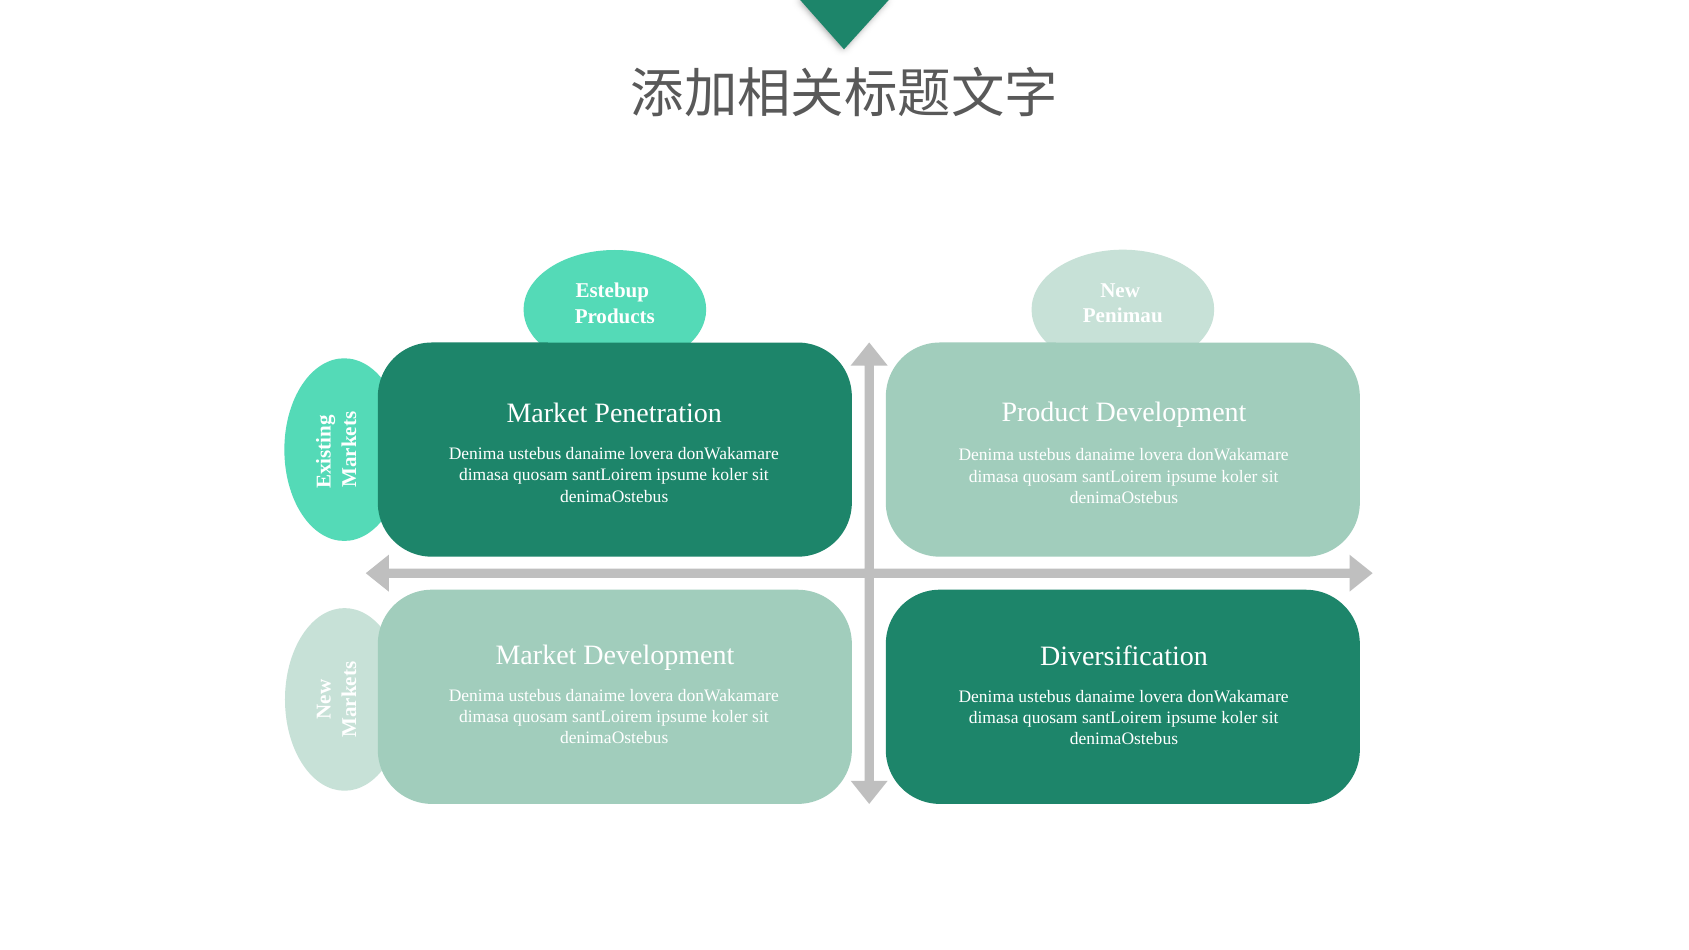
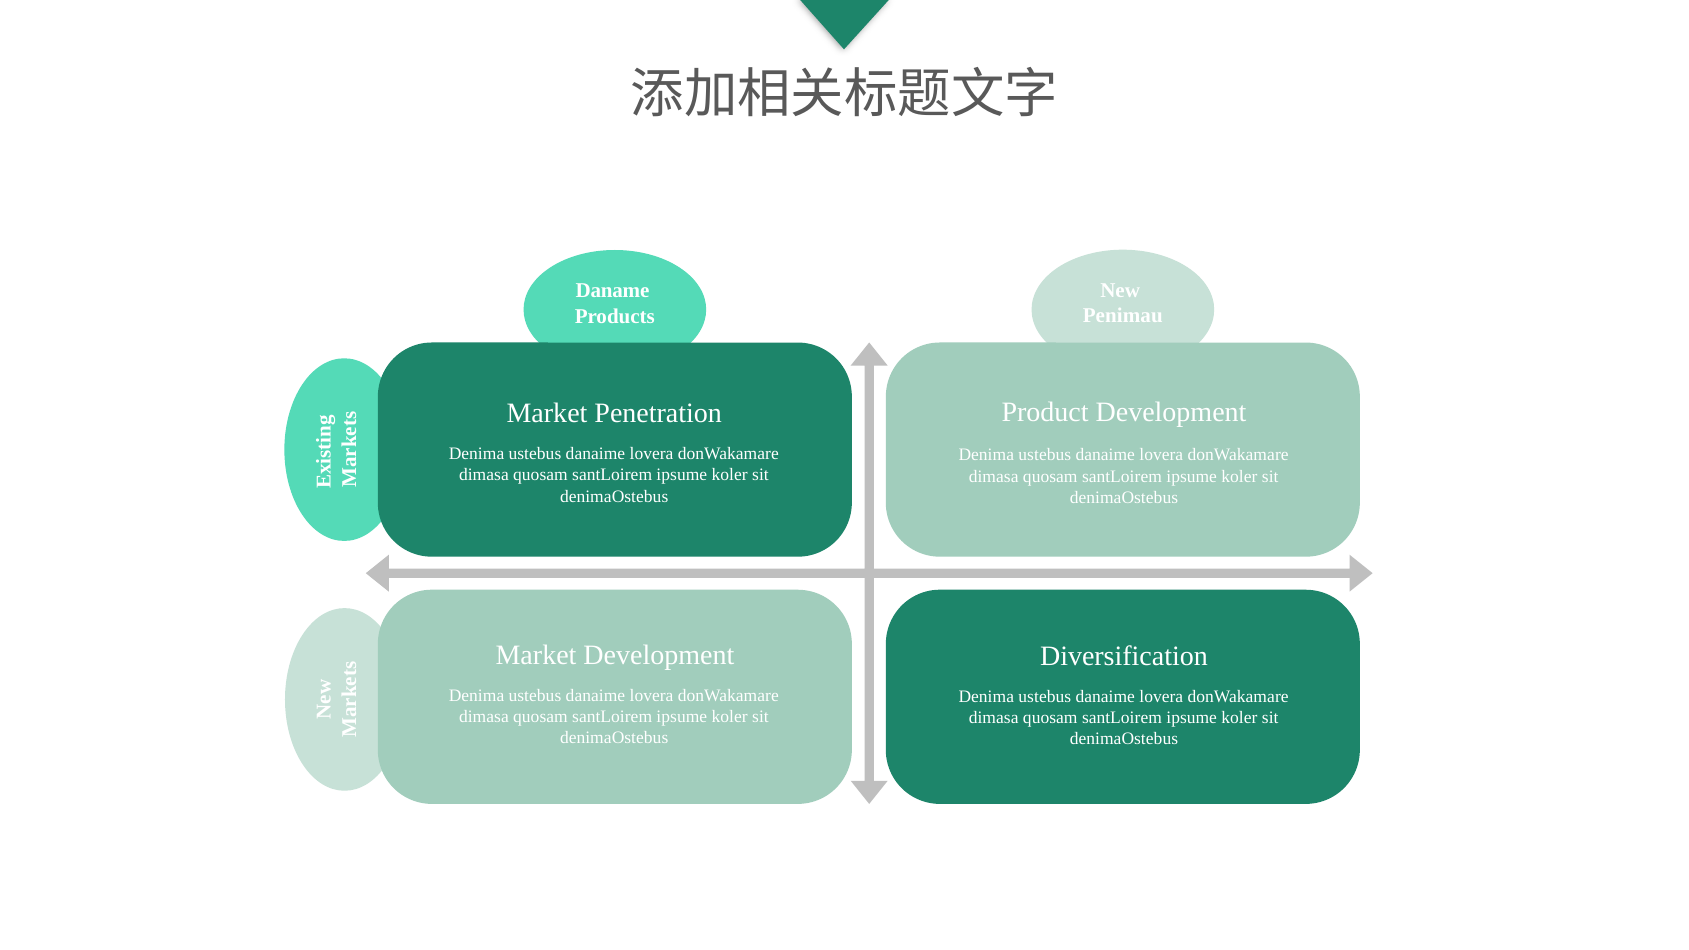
Estebup: Estebup -> Daname
